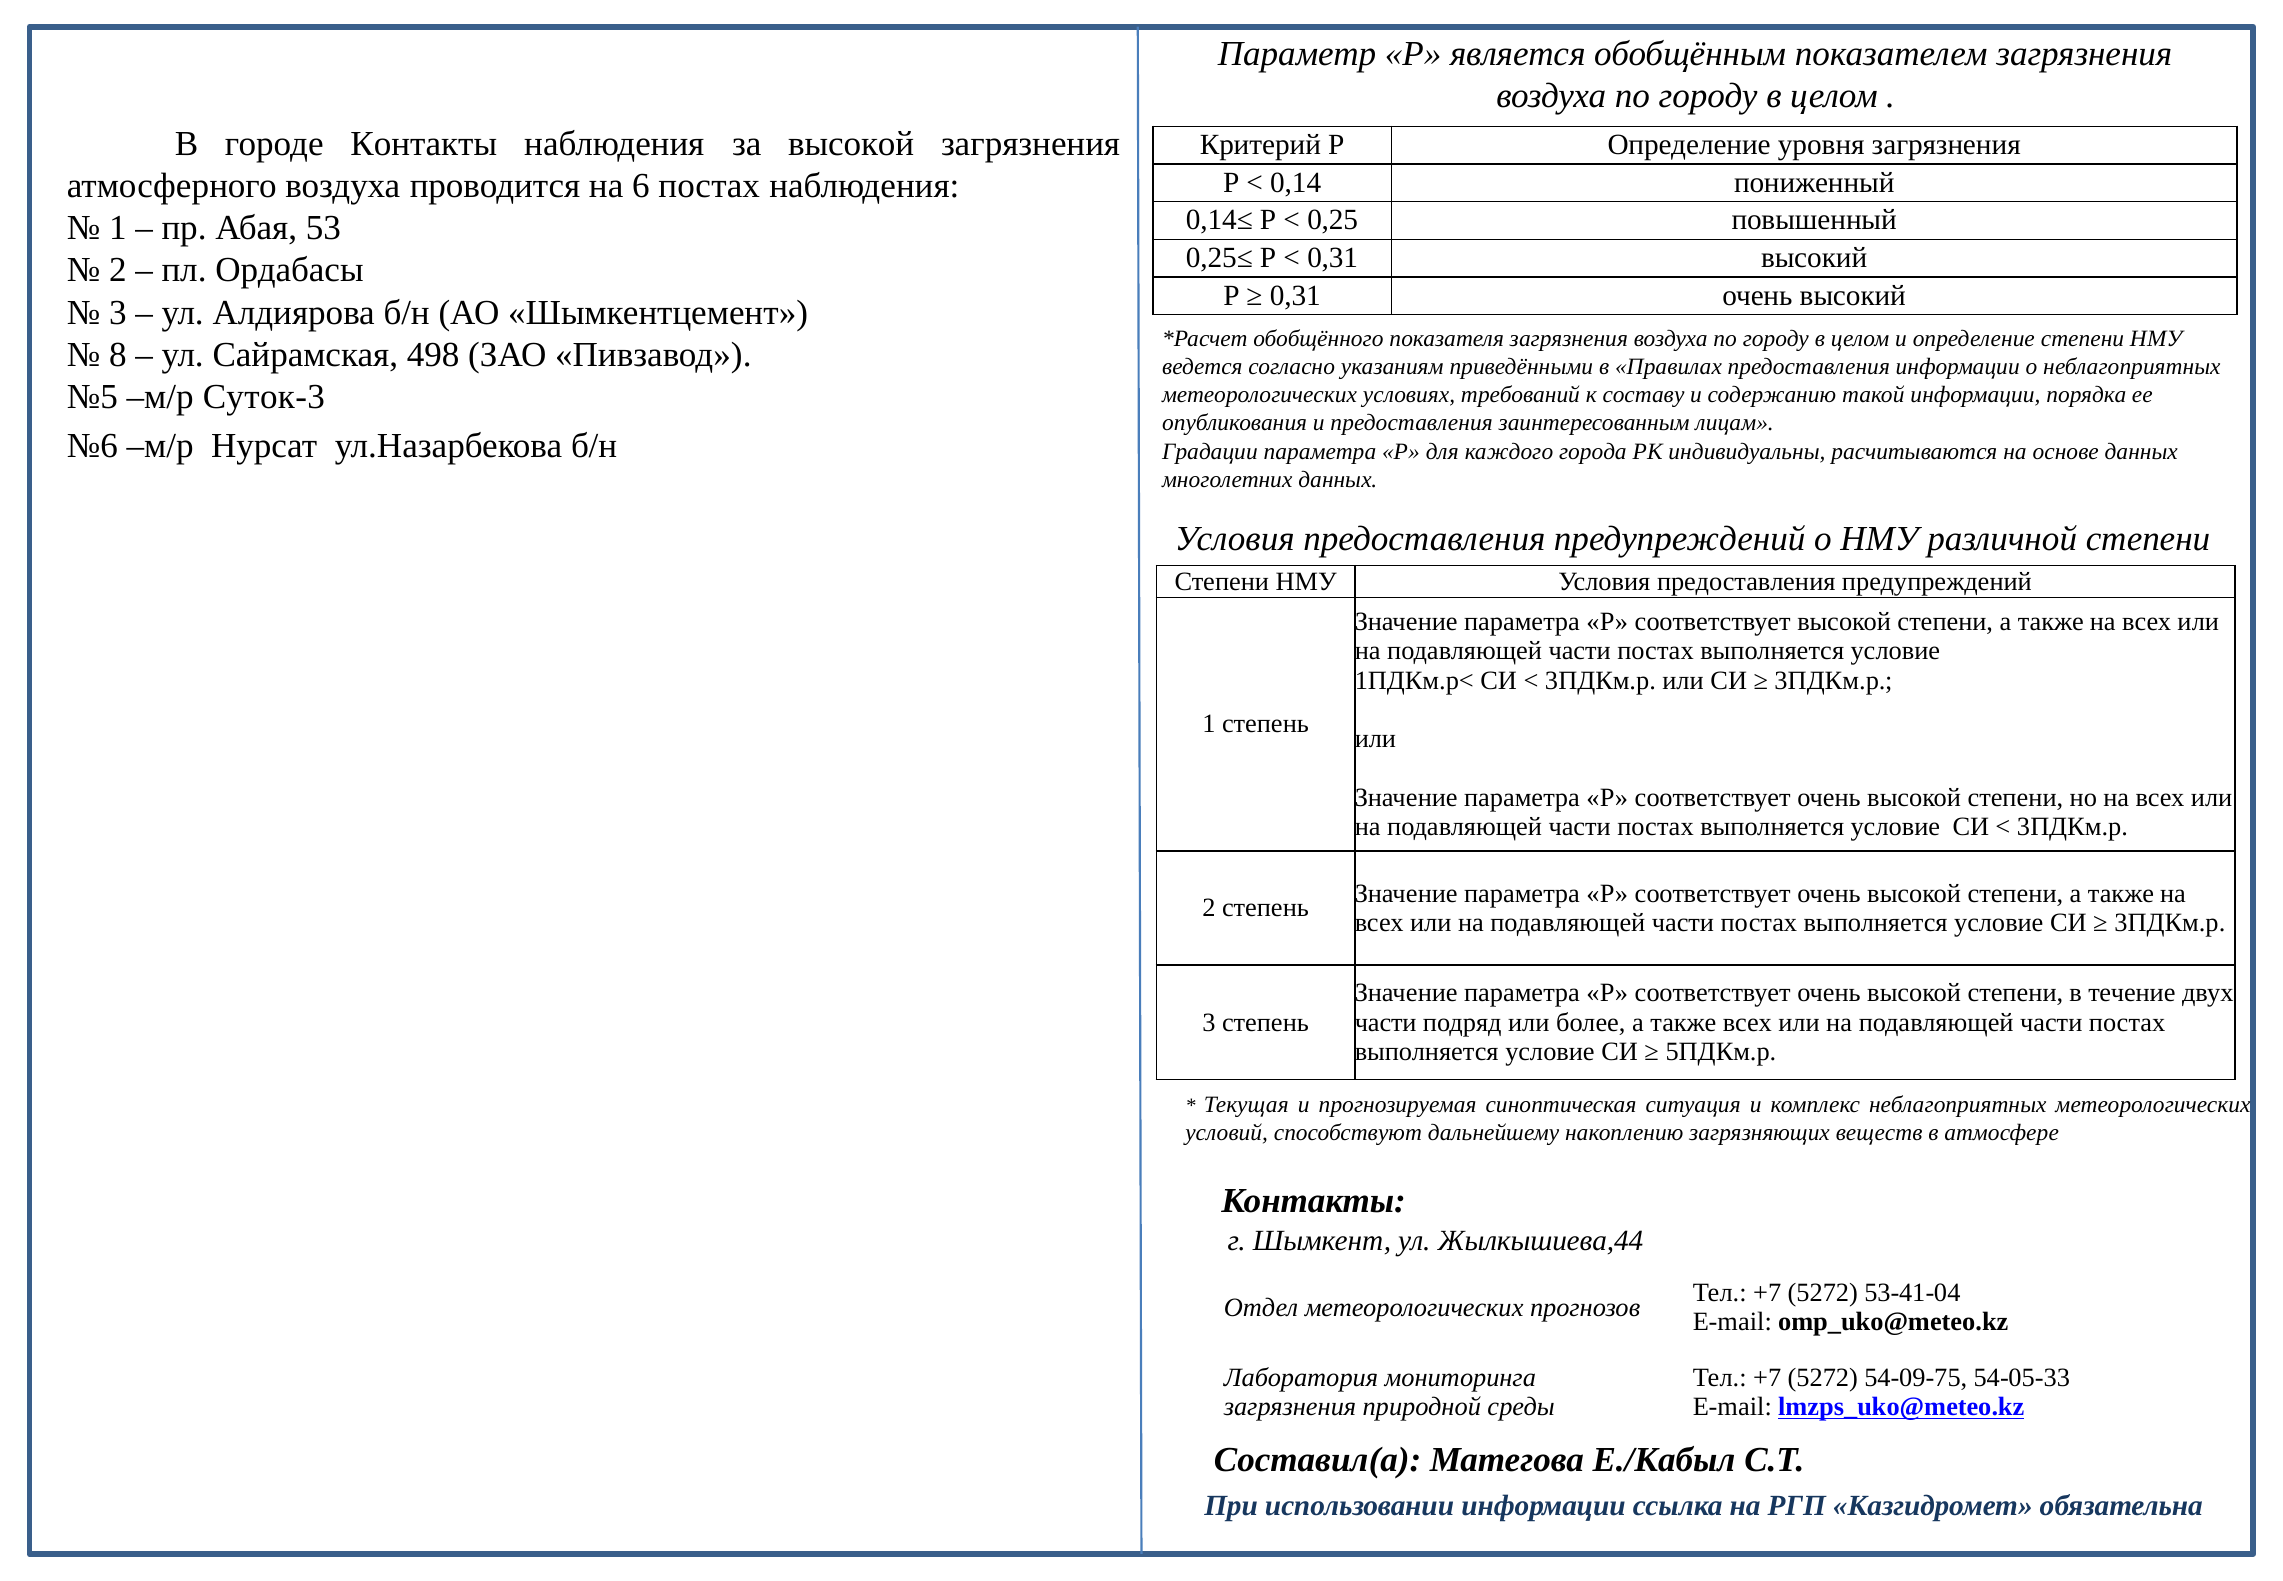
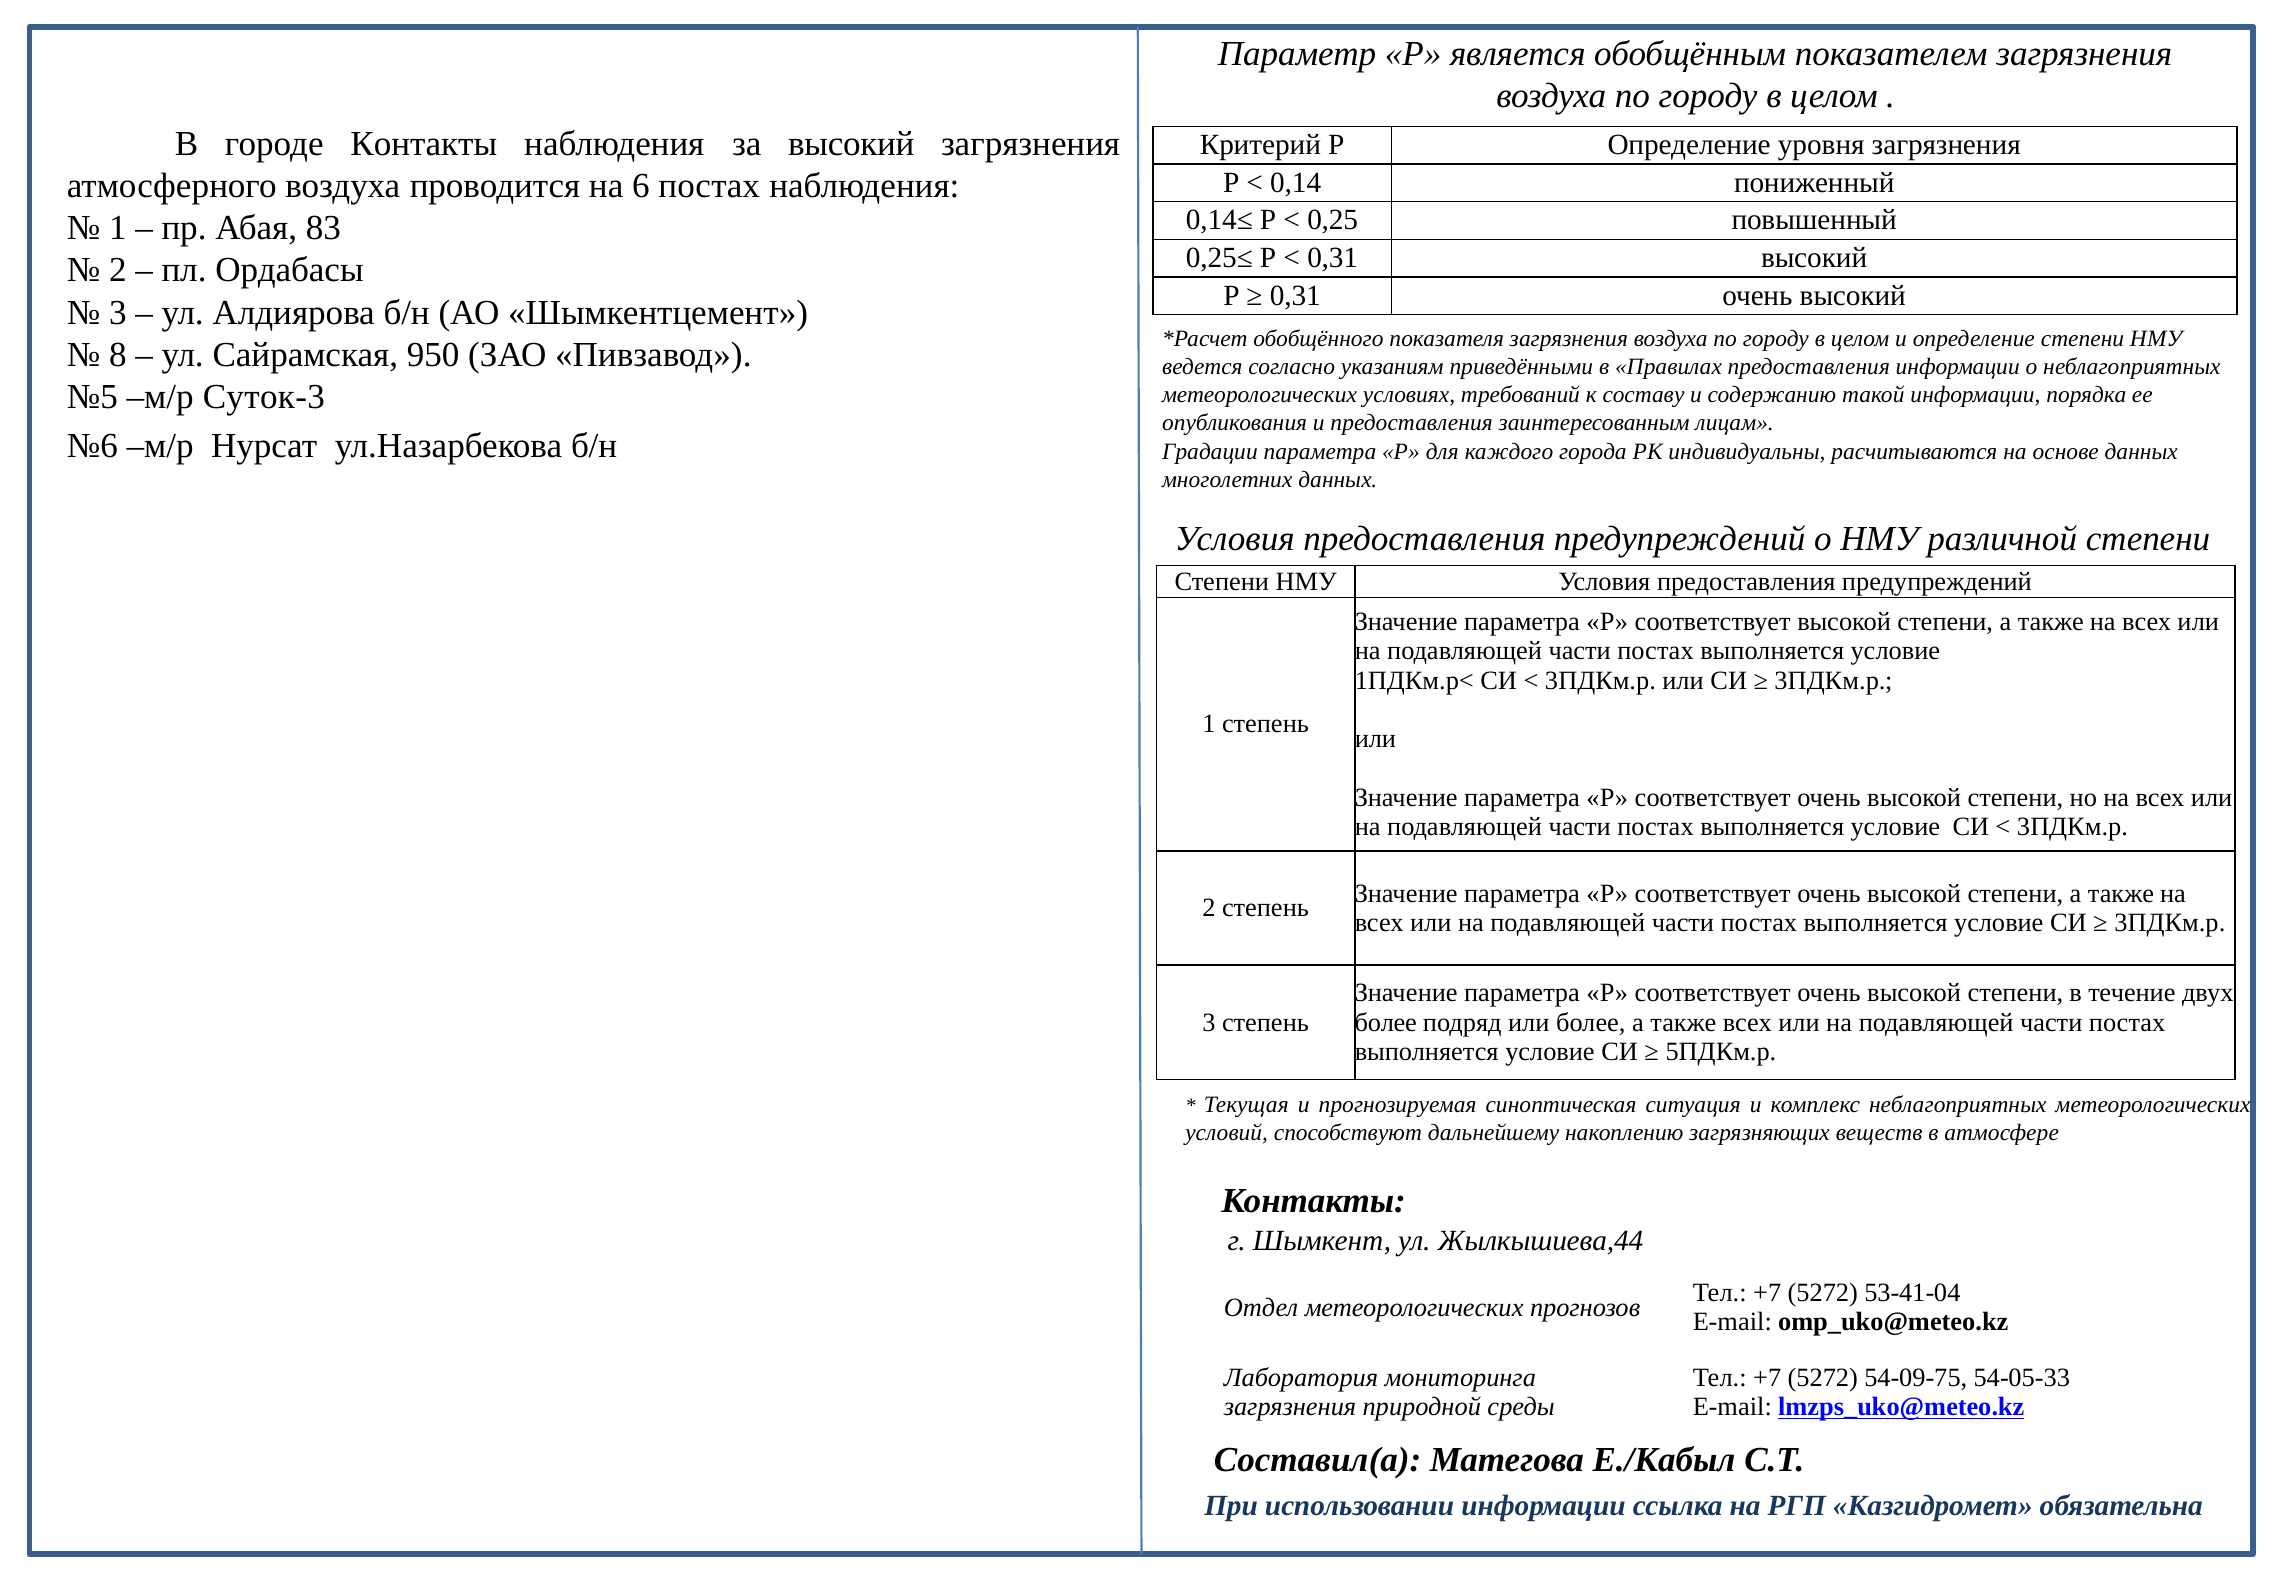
за высокой: высокой -> высокий
53: 53 -> 83
498: 498 -> 950
части at (1386, 1022): части -> более
